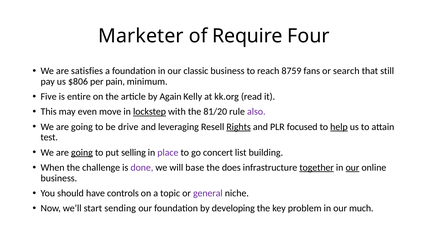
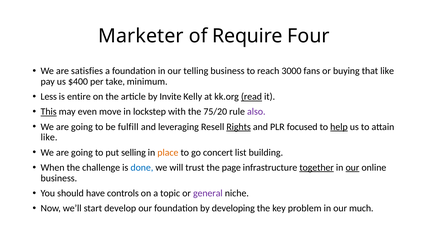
classic: classic -> telling
8759: 8759 -> 3000
search: search -> buying
that still: still -> like
$806: $806 -> $400
pain: pain -> take
Five: Five -> Less
Again: Again -> Invite
read underline: none -> present
This underline: none -> present
lockstep underline: present -> none
81/20: 81/20 -> 75/20
drive: drive -> fulfill
test at (49, 137): test -> like
going at (82, 152) underline: present -> none
place colour: purple -> orange
done colour: purple -> blue
base: base -> trust
does: does -> page
sending: sending -> develop
